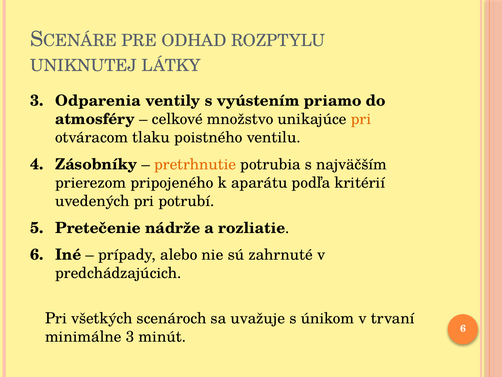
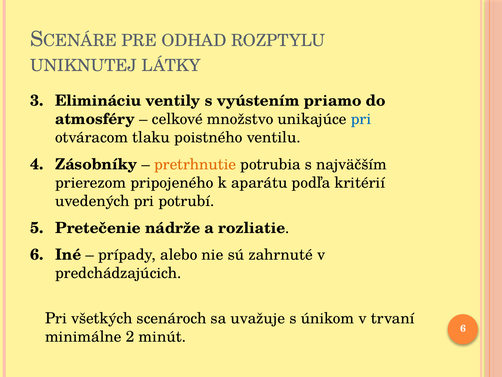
Odparenia: Odparenia -> Elimináciu
pri at (361, 119) colour: orange -> blue
minimálne 3: 3 -> 2
